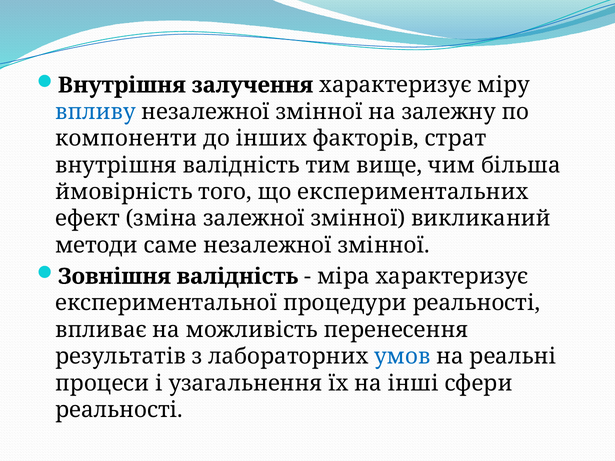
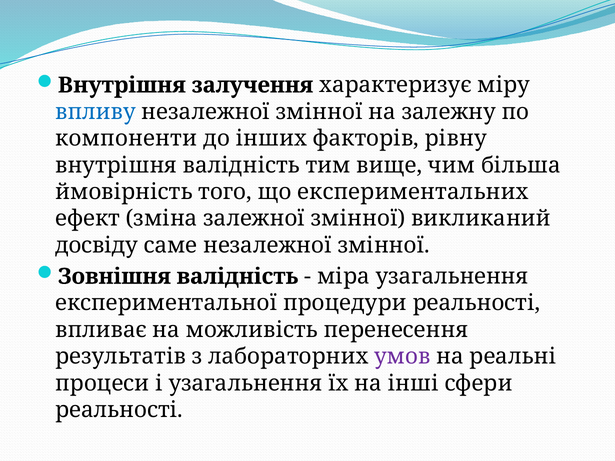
страт: страт -> рівну
методи: методи -> досвіду
міра характеризує: характеризує -> узагальнення
умов colour: blue -> purple
